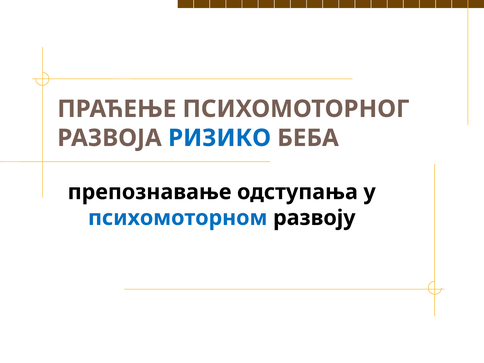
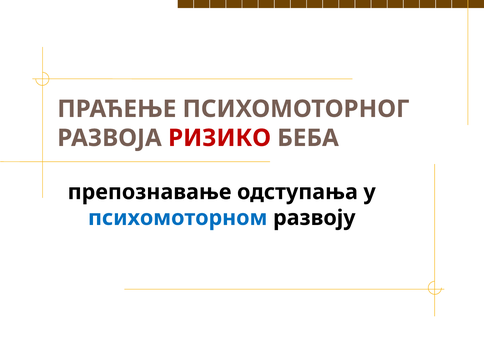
РИЗИКО colour: blue -> red
